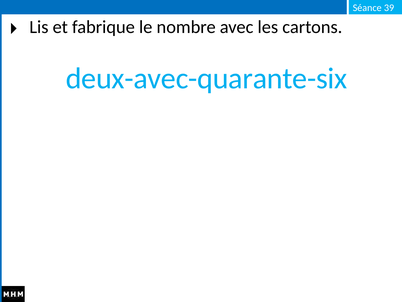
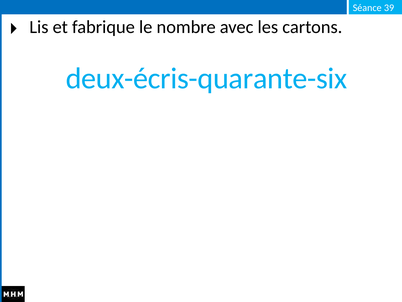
deux-avec-quarante-six: deux-avec-quarante-six -> deux-écris-quarante-six
